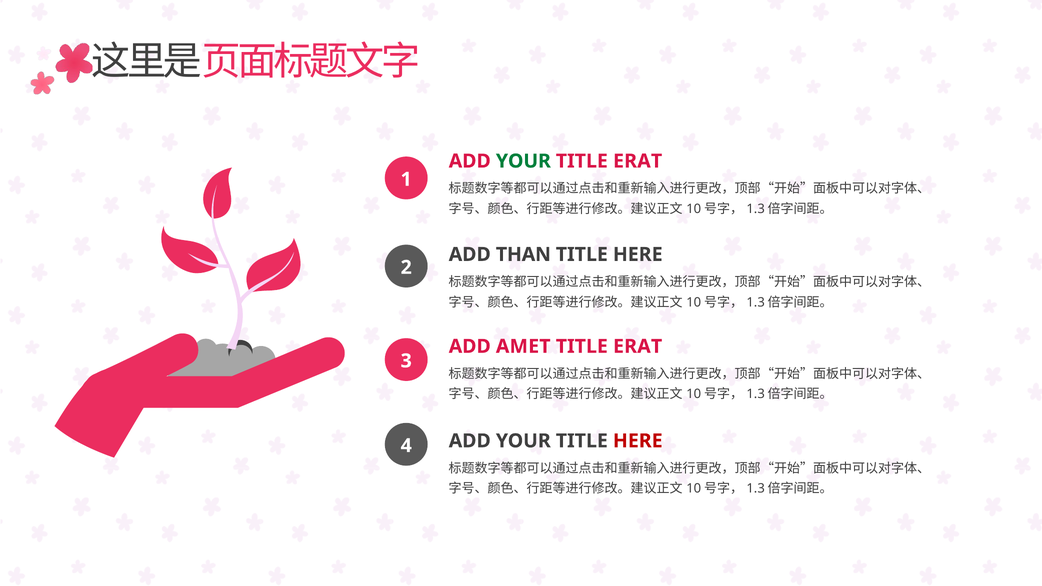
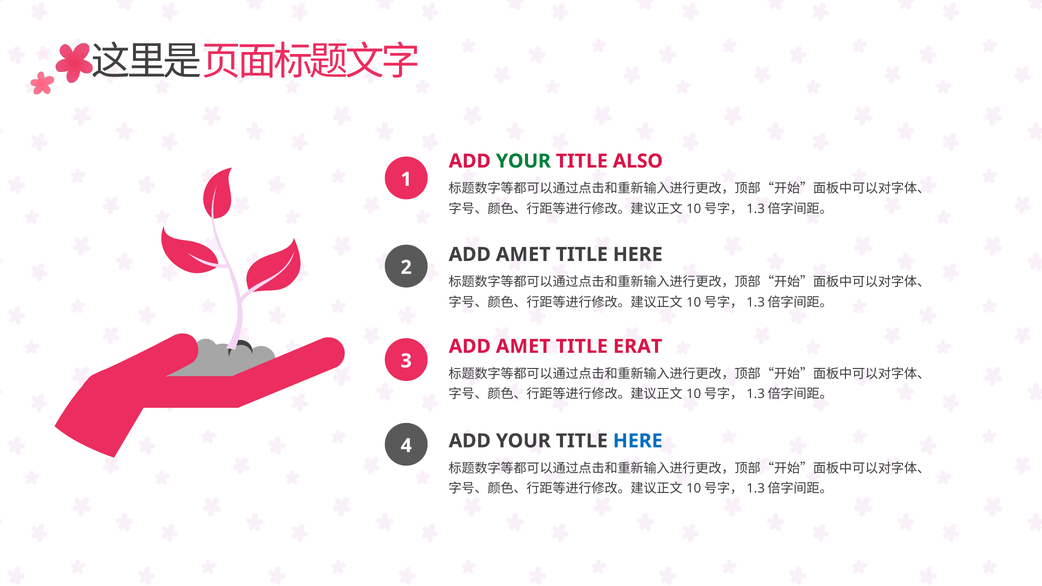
ERAT at (638, 161): ERAT -> ALSO
THAN at (523, 255): THAN -> AMET
HERE at (638, 441) colour: red -> blue
